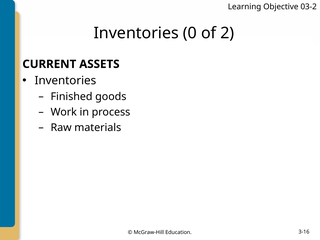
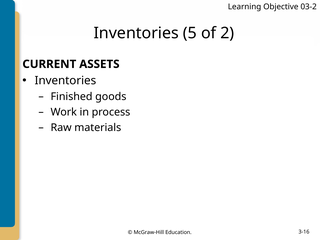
0: 0 -> 5
